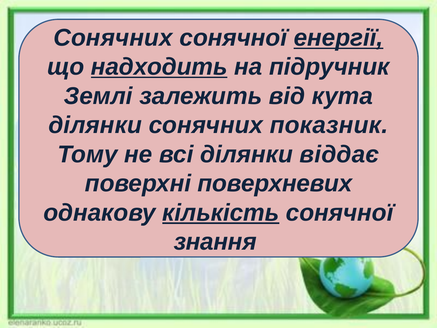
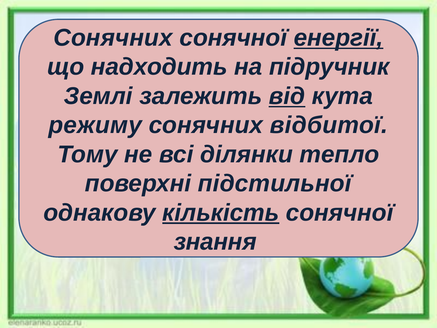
надходить underline: present -> none
від underline: none -> present
ділянки at (95, 125): ділянки -> режиму
показник: показник -> відбитої
віддає: віддає -> тепло
поверхневих: поверхневих -> підстильної
